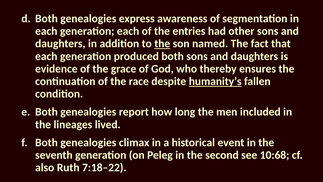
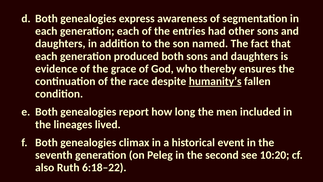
the at (162, 44) underline: present -> none
10:68: 10:68 -> 10:20
7:18–22: 7:18–22 -> 6:18–22
